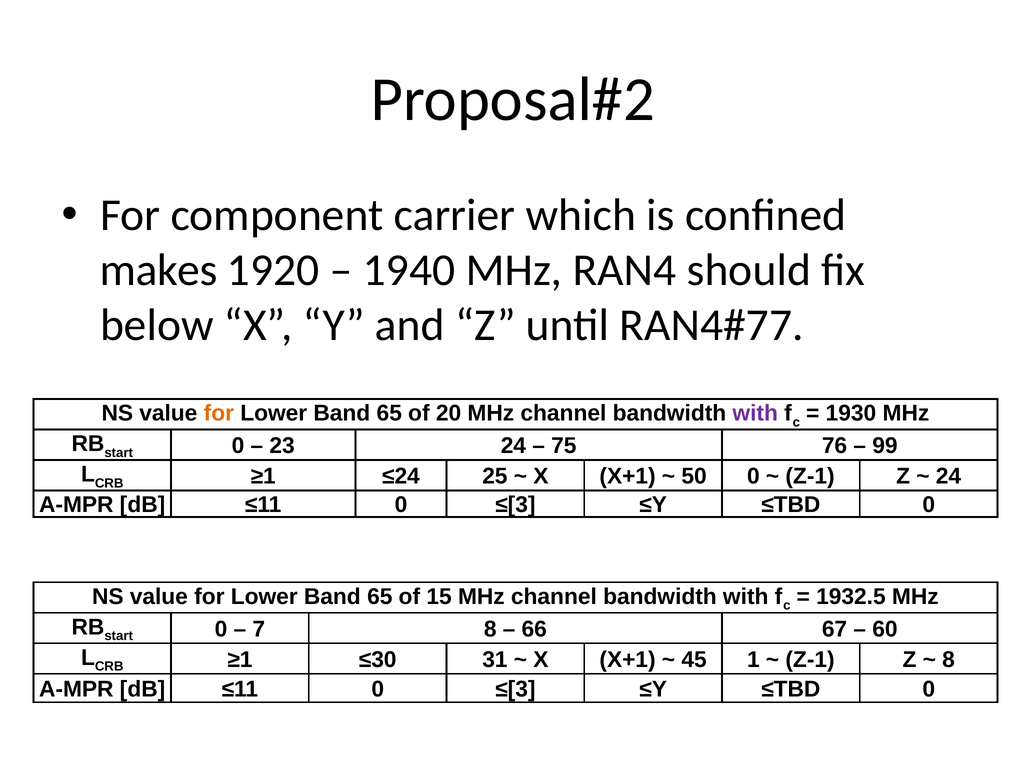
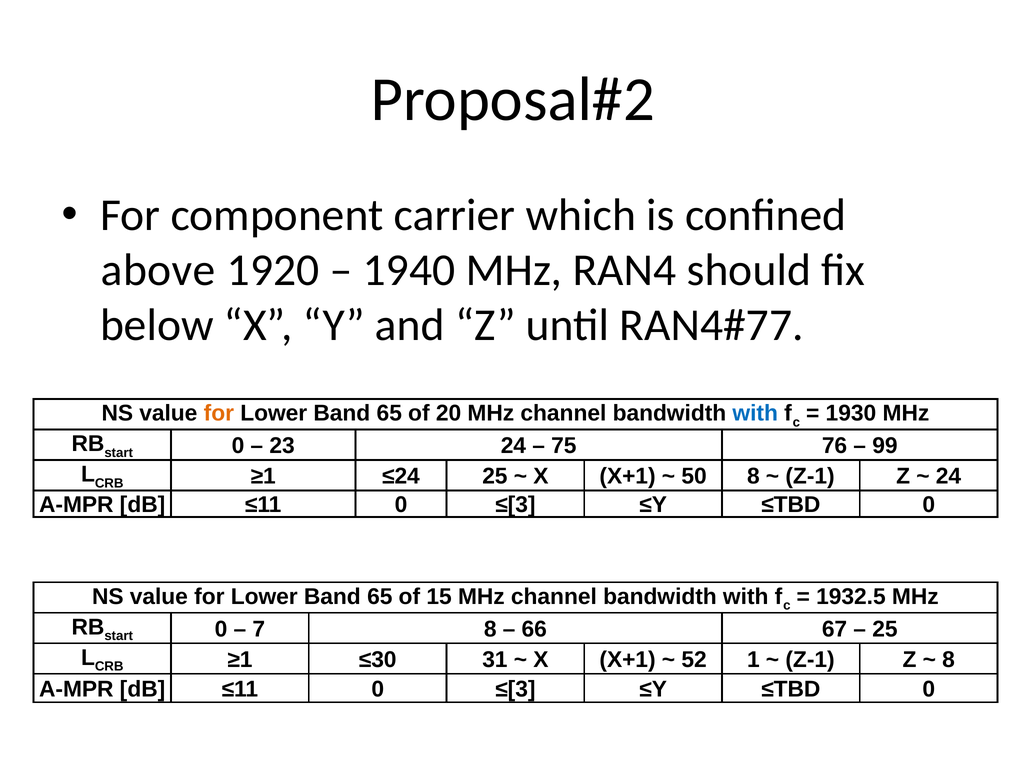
makes: makes -> above
with at (755, 413) colour: purple -> blue
50 0: 0 -> 8
60 at (885, 629): 60 -> 25
45: 45 -> 52
